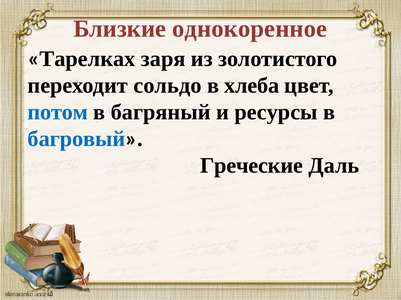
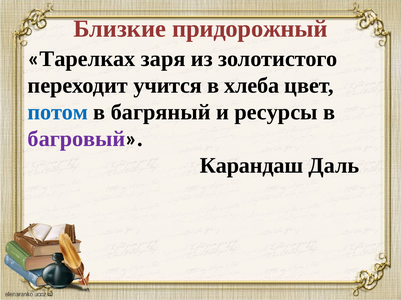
однокоренное: однокоренное -> придорожный
сольдо: сольдо -> учится
багровый colour: blue -> purple
Греческие: Греческие -> Карандаш
